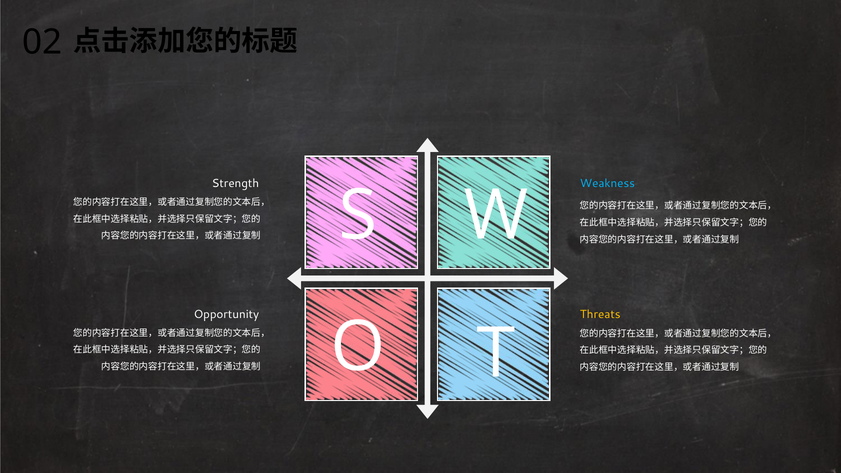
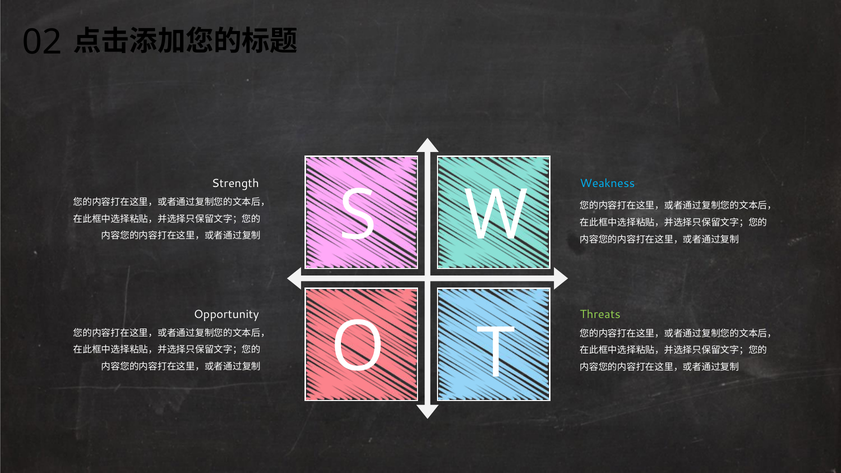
Threats colour: yellow -> light green
